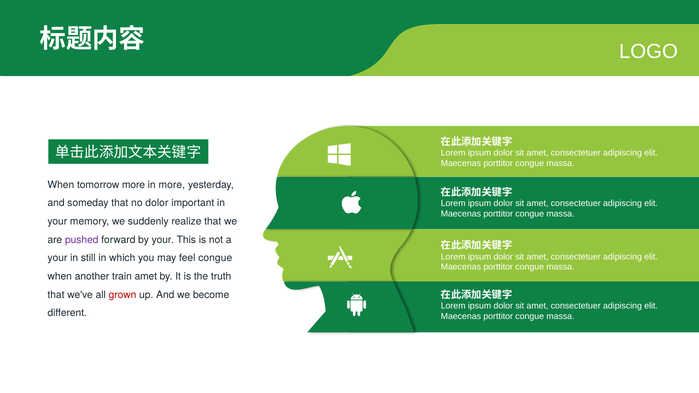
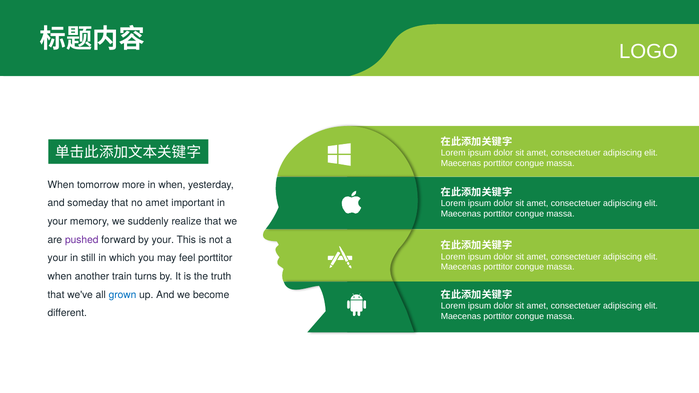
in more: more -> when
no dolor: dolor -> amet
feel congue: congue -> porttitor
train amet: amet -> turns
grown colour: red -> blue
